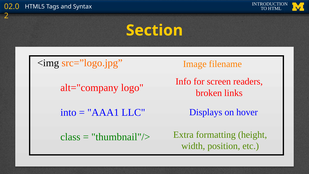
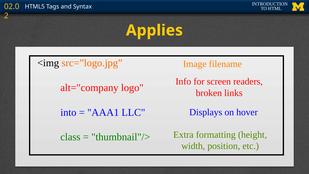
Section: Section -> Applies
